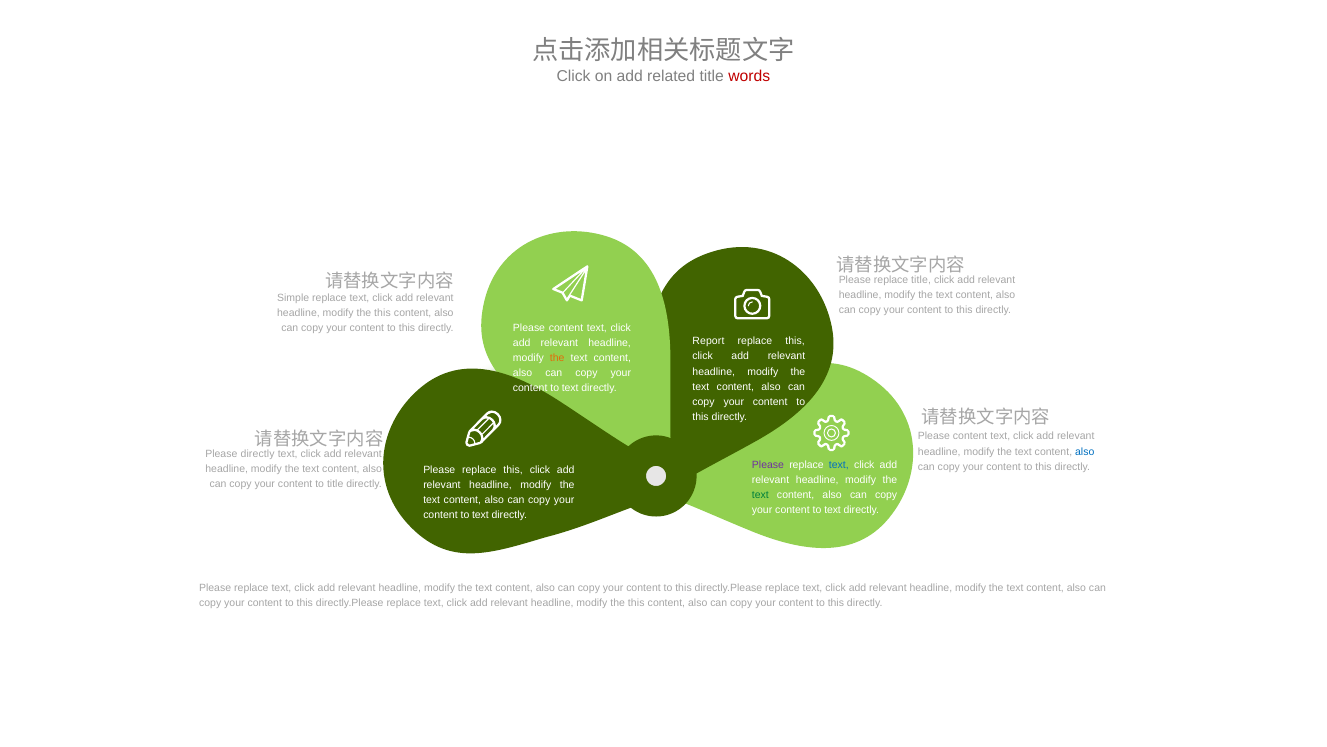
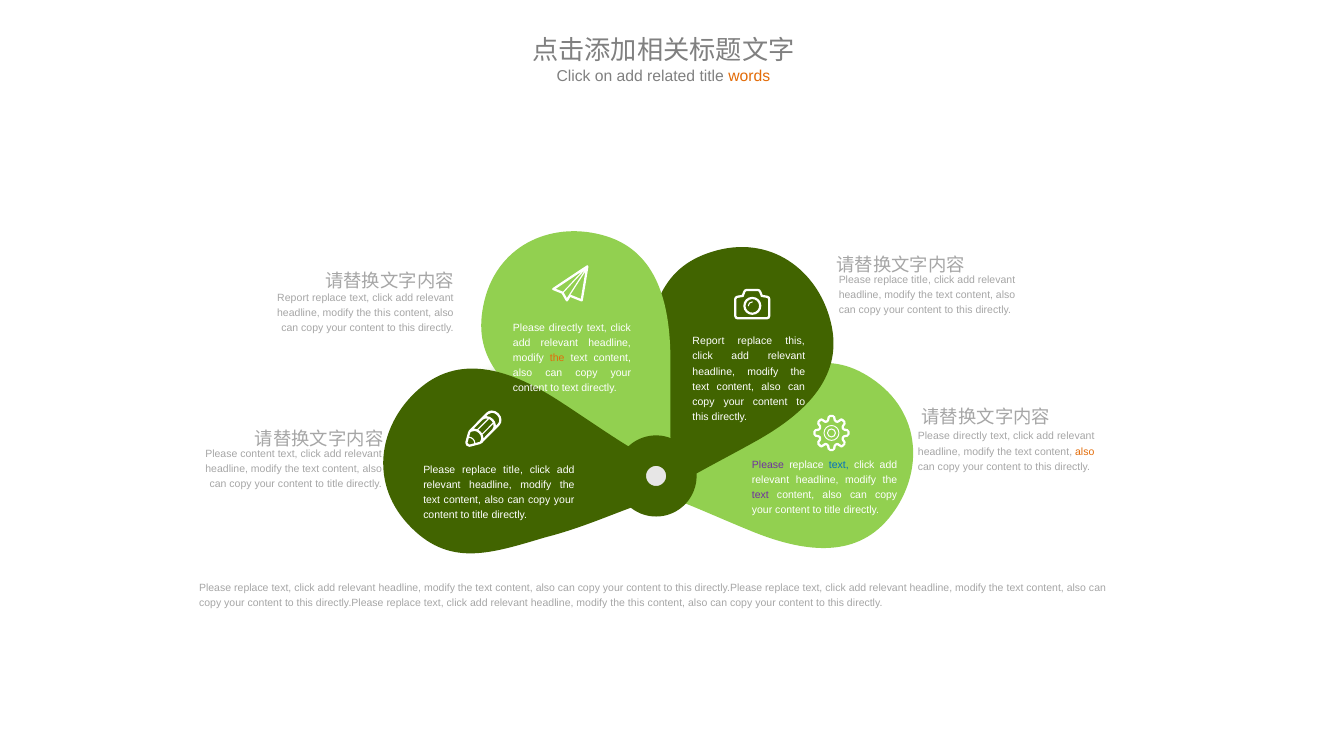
words colour: red -> orange
Simple at (293, 298): Simple -> Report
content at (566, 328): content -> directly
content at (970, 436): content -> directly
also at (1085, 451) colour: blue -> orange
Please directly: directly -> content
this at (513, 470): this -> title
text at (760, 494) colour: green -> purple
text at (833, 509): text -> title
text at (480, 515): text -> title
